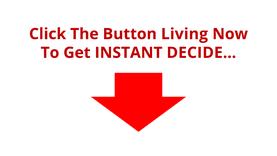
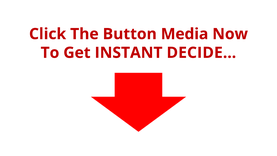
Living: Living -> Media
